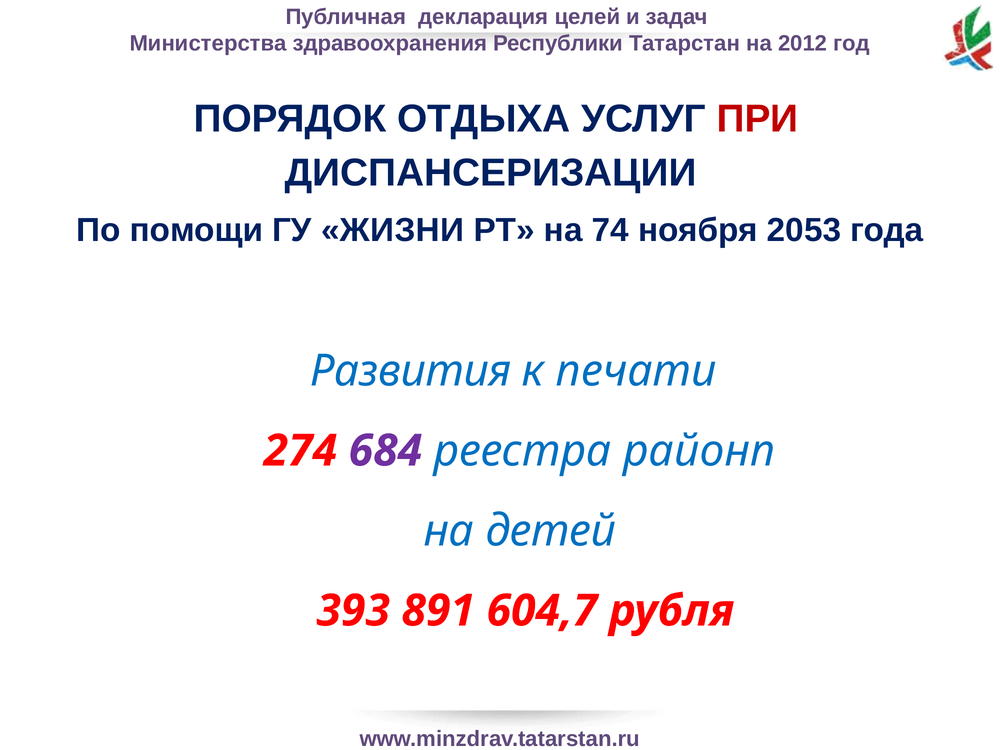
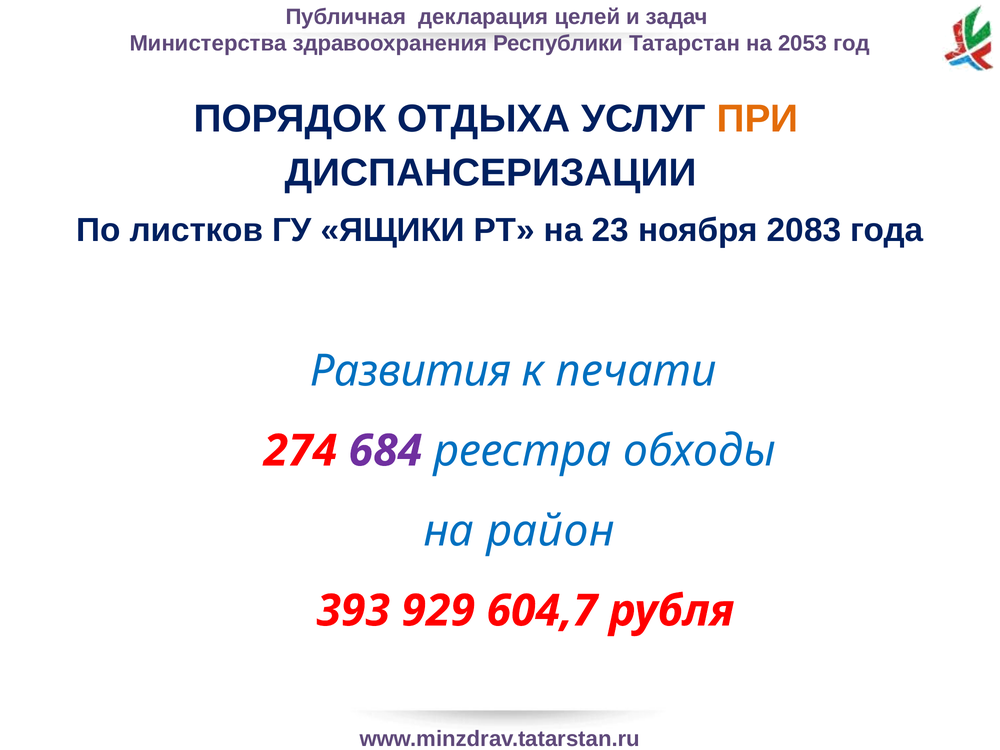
2012: 2012 -> 2053
ПРИ colour: red -> orange
помощи: помощи -> листков
ЖИЗНИ: ЖИЗНИ -> ЯЩИКИ
74: 74 -> 23
2053: 2053 -> 2083
районп: районп -> обходы
детей: детей -> район
891: 891 -> 929
